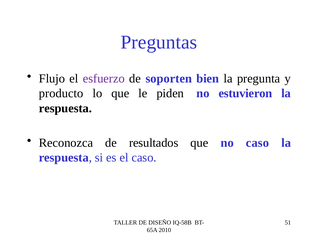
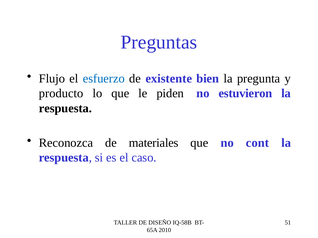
esfuerzo colour: purple -> blue
soporten: soporten -> existente
resultados: resultados -> materiales
no caso: caso -> cont
